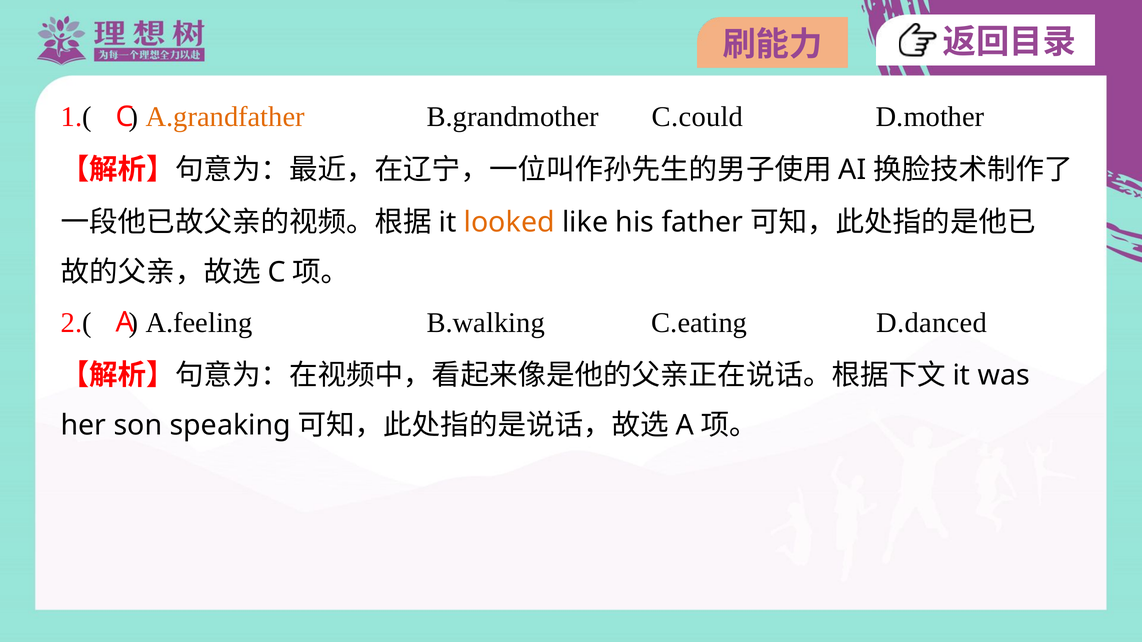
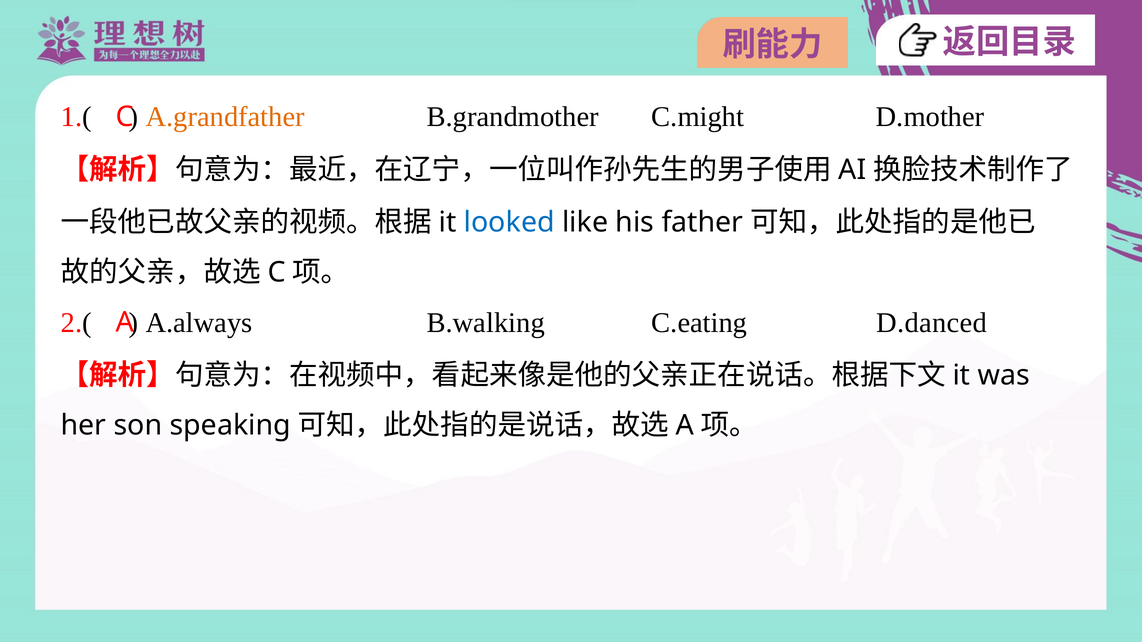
C.could: C.could -> C.might
looked colour: orange -> blue
A.feeling: A.feeling -> A.always
